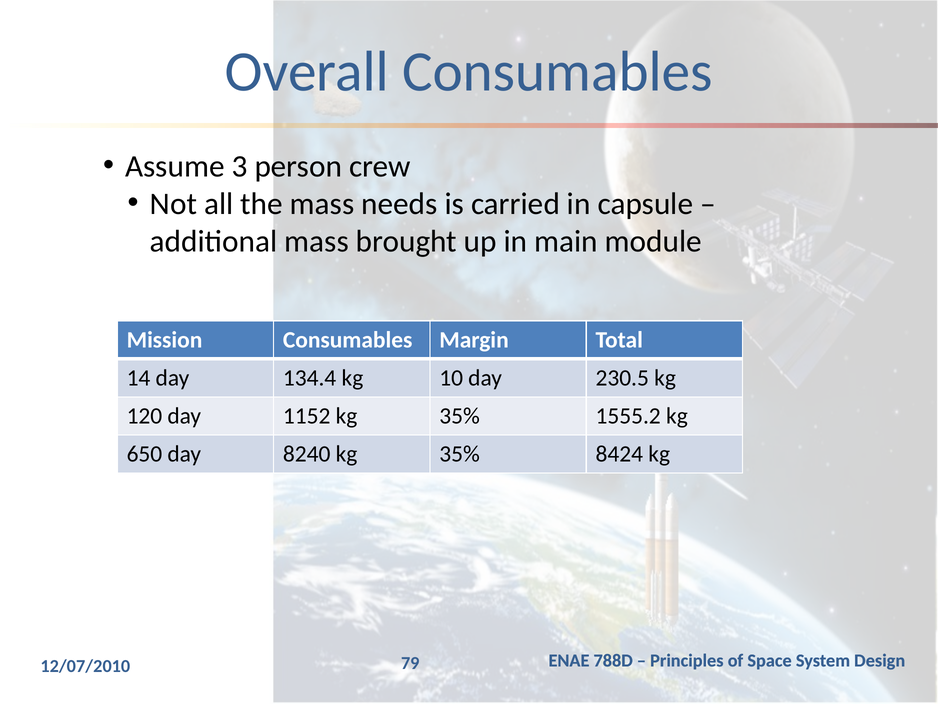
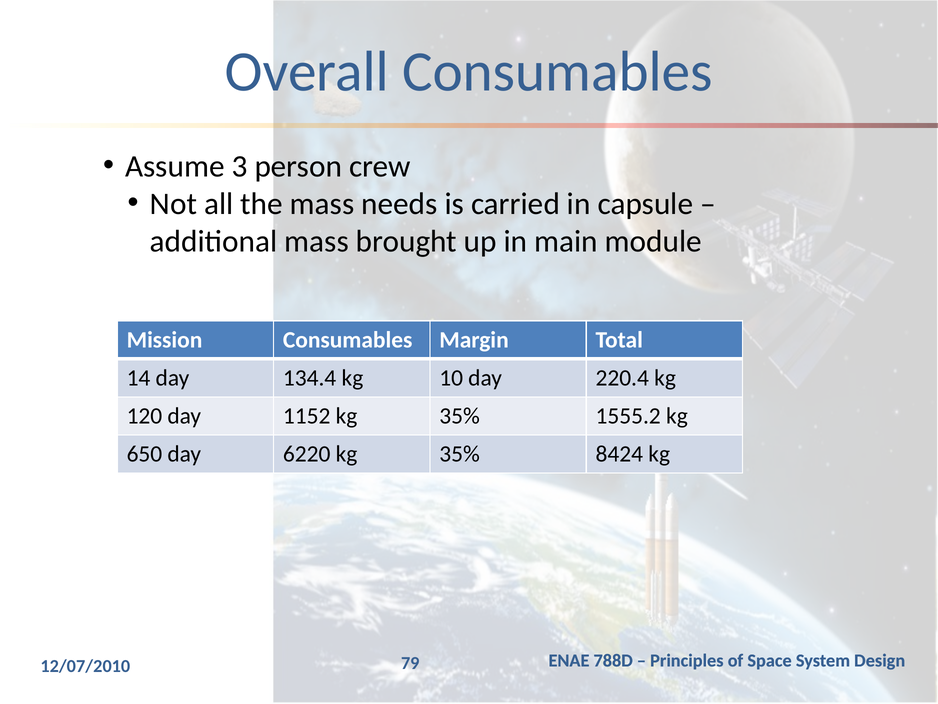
230.5: 230.5 -> 220.4
8240: 8240 -> 6220
